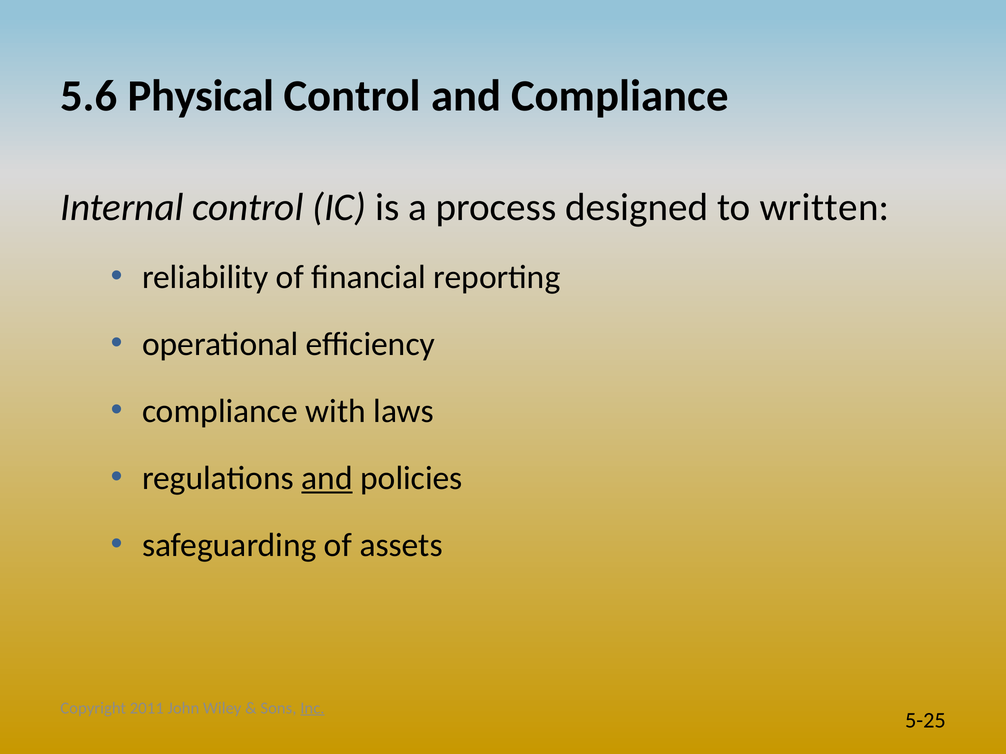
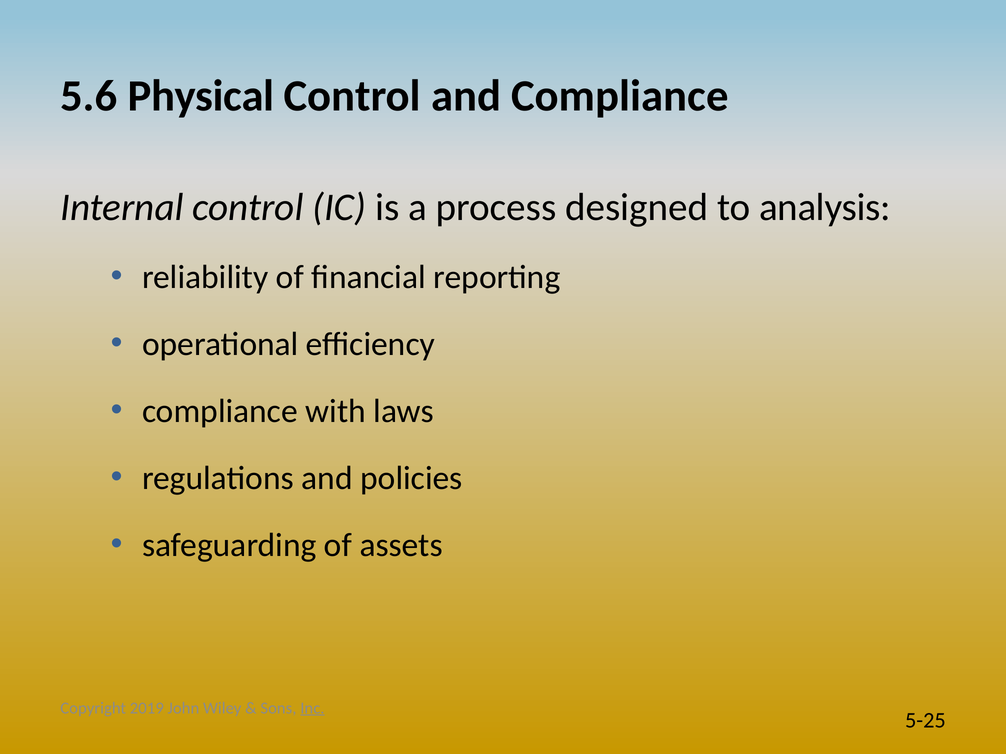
written: written -> analysis
and at (327, 479) underline: present -> none
2011: 2011 -> 2019
